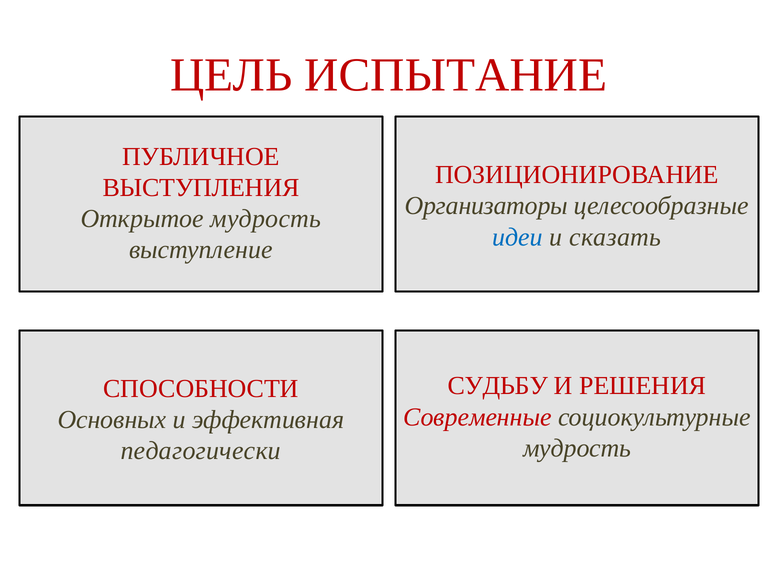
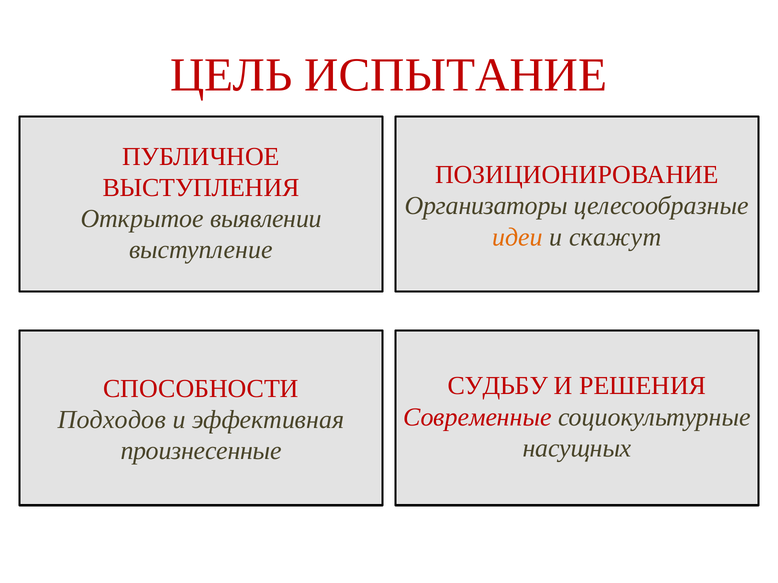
Открытое мудрость: мудрость -> выявлении
идеи colour: blue -> orange
сказать: сказать -> скажут
Основных: Основных -> Подходов
мудрость at (577, 448): мудрость -> насущных
педагогически: педагогически -> произнесенные
